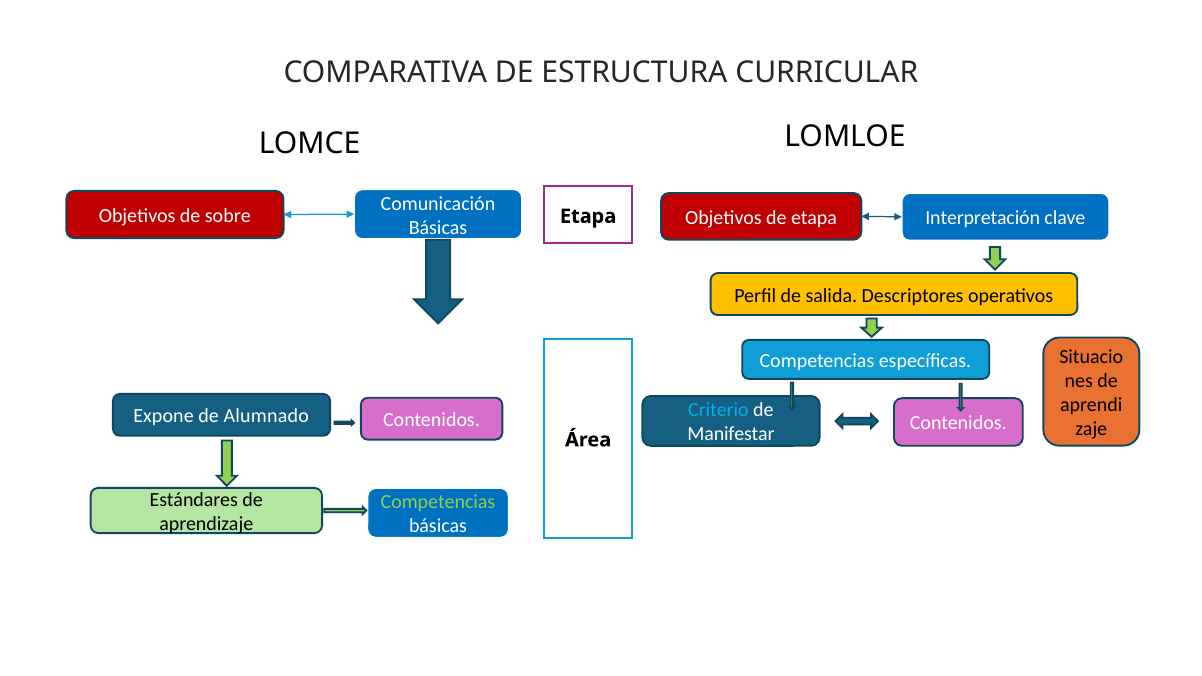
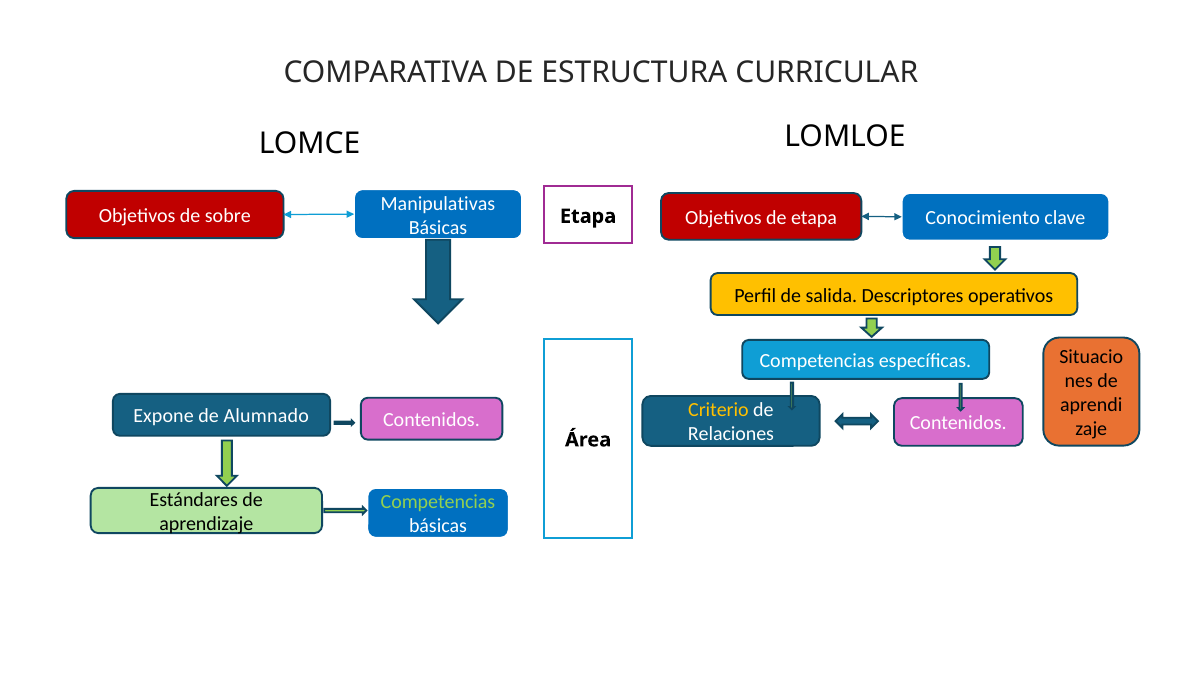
Comunicación: Comunicación -> Manipulativas
Interpretación: Interpretación -> Conocimiento
Criterio colour: light blue -> yellow
Manifestar: Manifestar -> Relaciones
